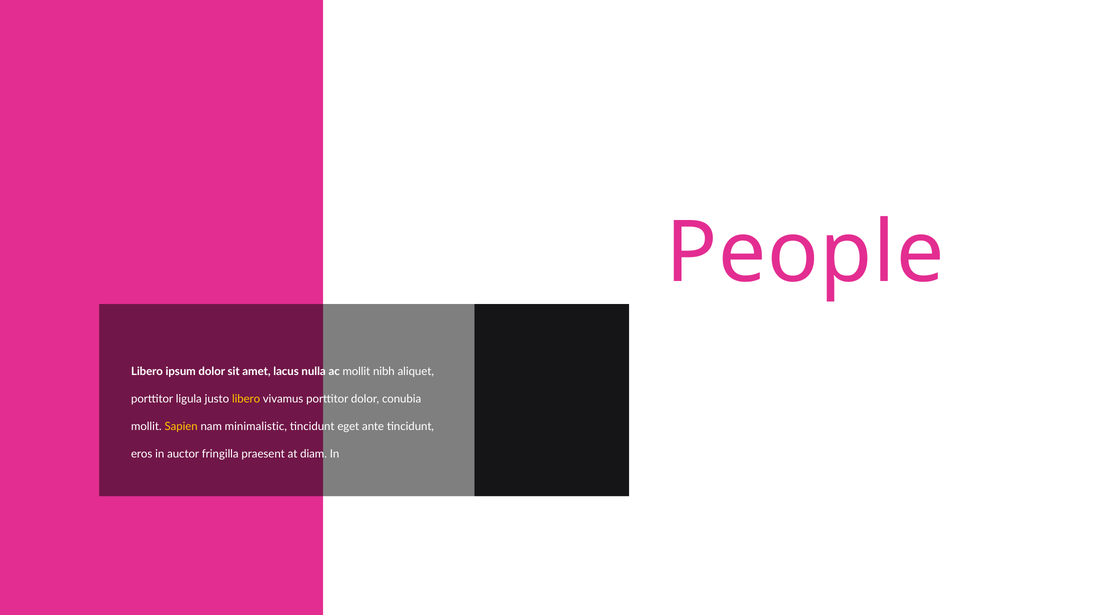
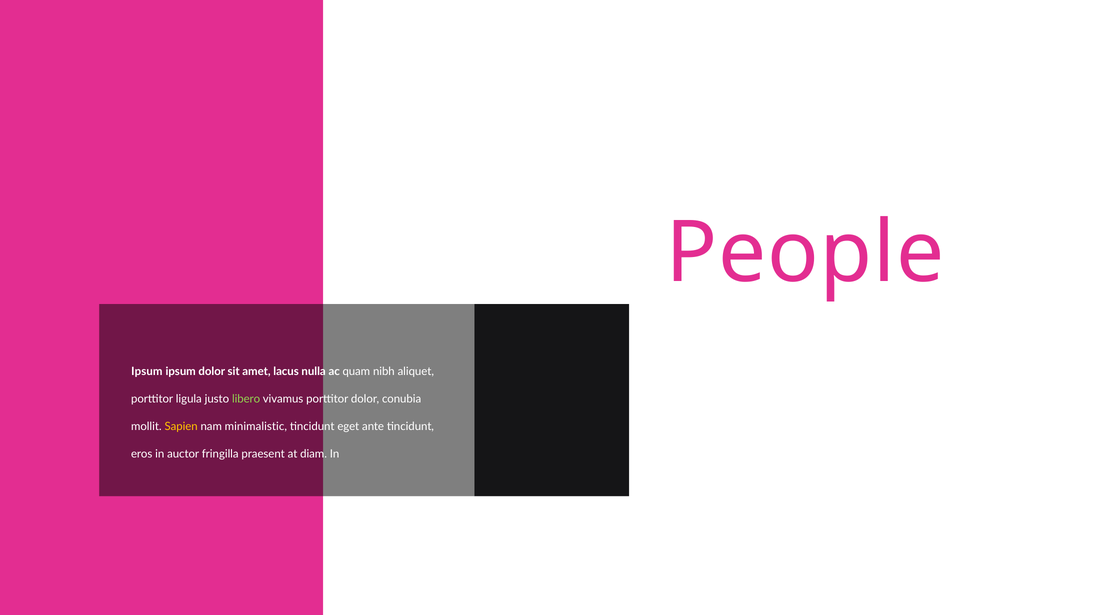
Libero at (147, 372): Libero -> Ipsum
ac mollit: mollit -> quam
libero at (246, 399) colour: yellow -> light green
